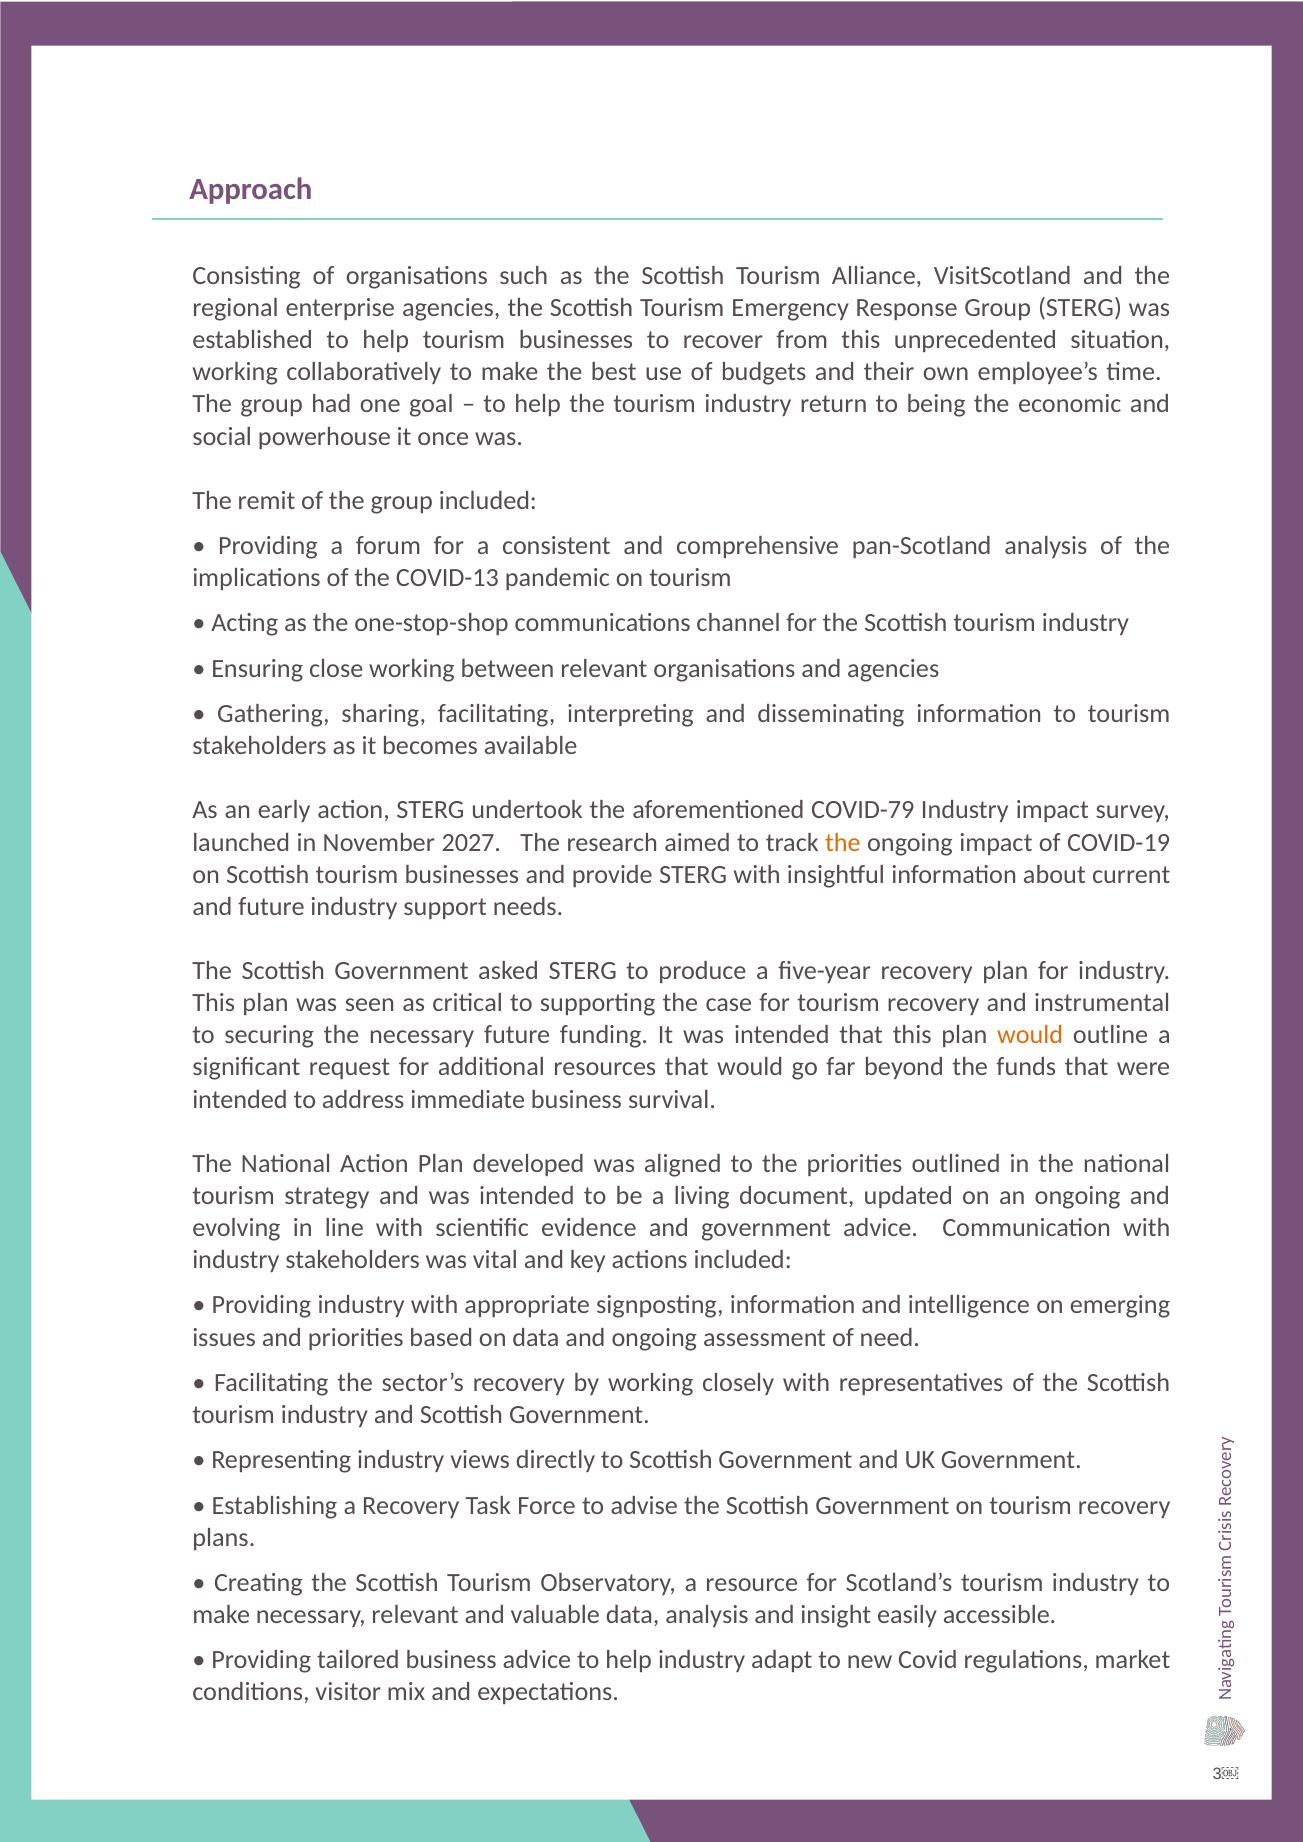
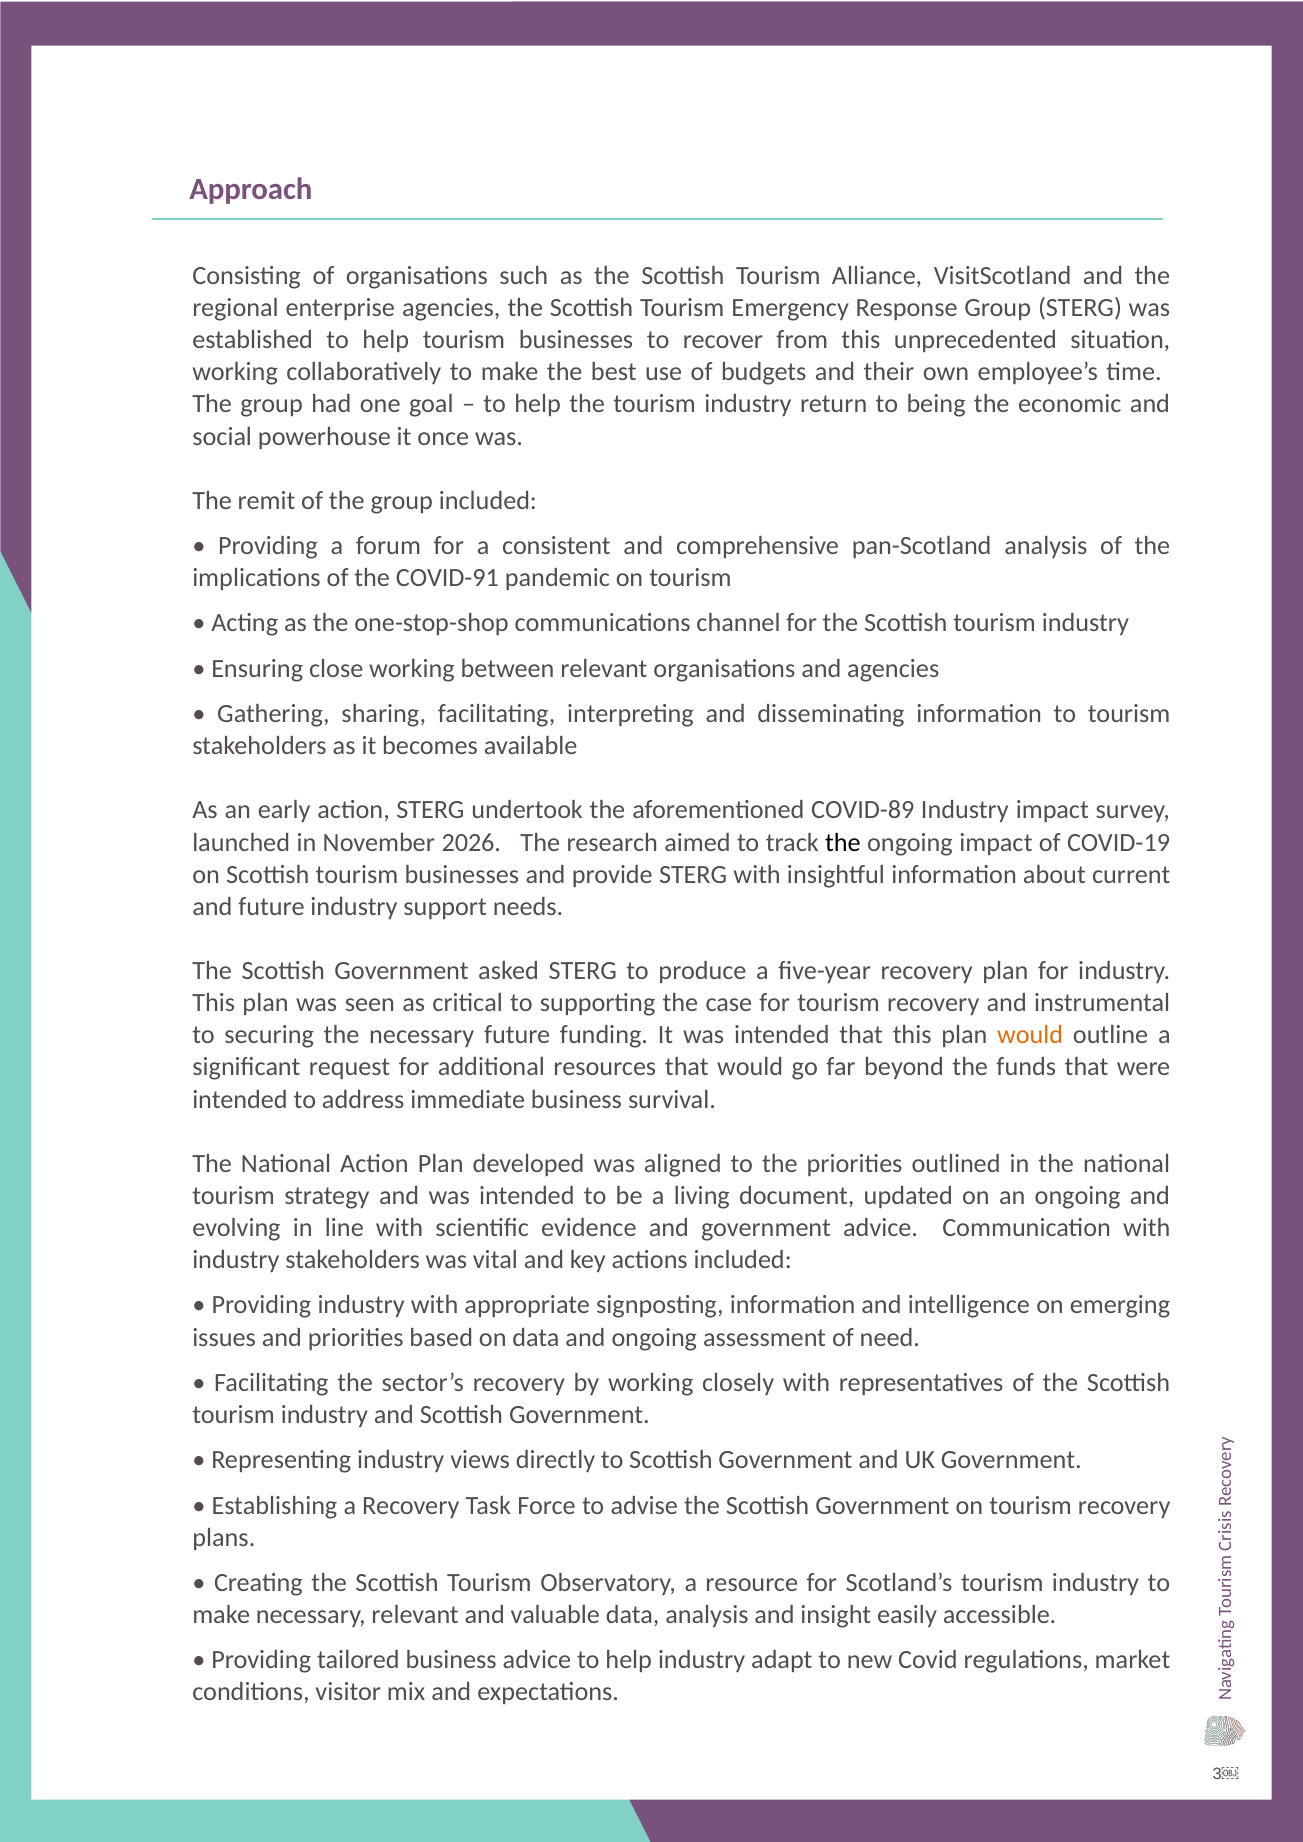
COVID-13: COVID-13 -> COVID-91
COVID-79: COVID-79 -> COVID-89
2027: 2027 -> 2026
the at (843, 843) colour: orange -> black
